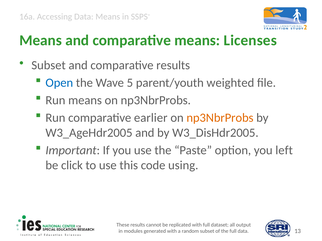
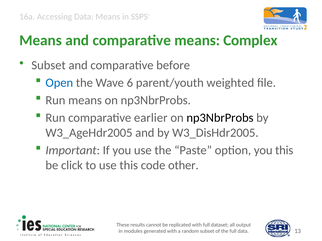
Licenses: Licenses -> Complex
comparative results: results -> before
5: 5 -> 6
np3NbrProbs at (220, 118) colour: orange -> black
you left: left -> this
using: using -> other
